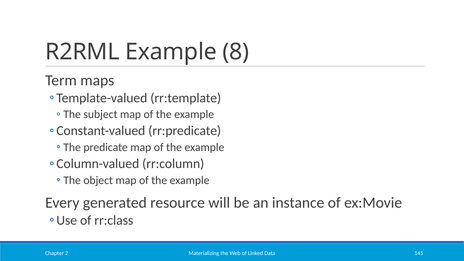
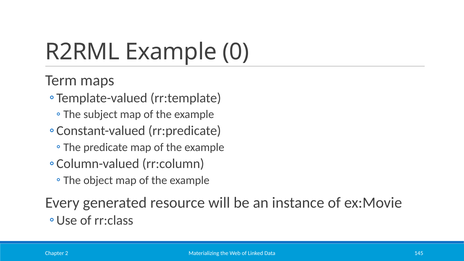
8: 8 -> 0
